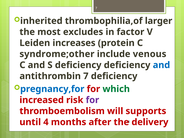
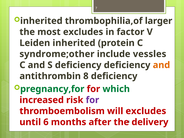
Leiden increases: increases -> inherited
venous: venous -> vessles
and at (161, 65) colour: blue -> orange
antithrombin 7: 7 -> 8
pregnancy,for colour: blue -> green
will supports: supports -> excludes
until 4: 4 -> 6
